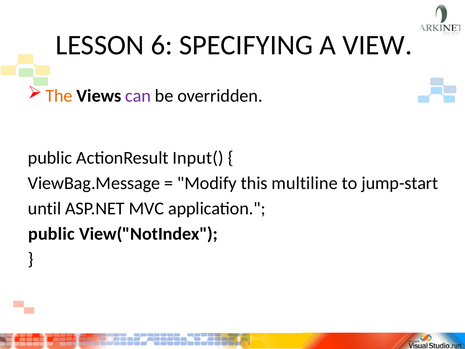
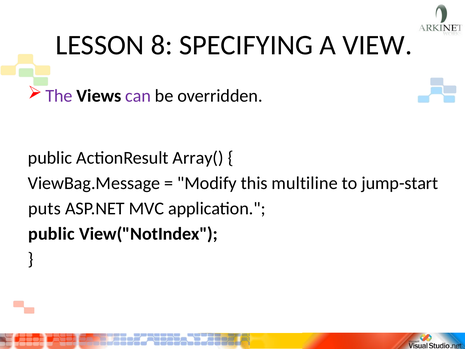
6: 6 -> 8
The colour: orange -> purple
Input(: Input( -> Array(
until: until -> puts
